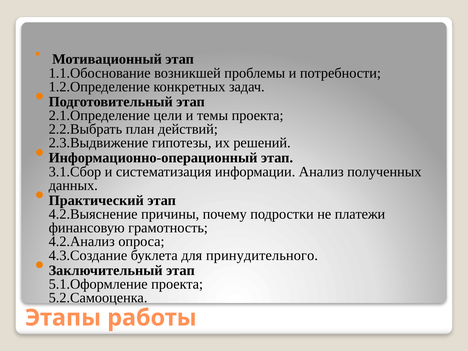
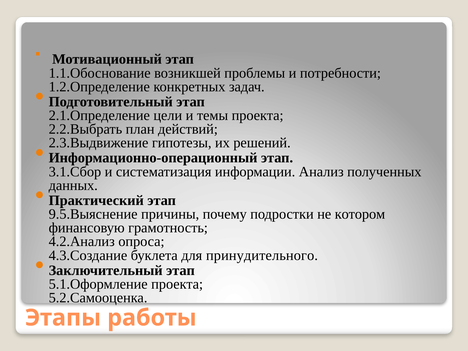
4.2.Выяснение: 4.2.Выяснение -> 9.5.Выяснение
платежи: платежи -> котором
